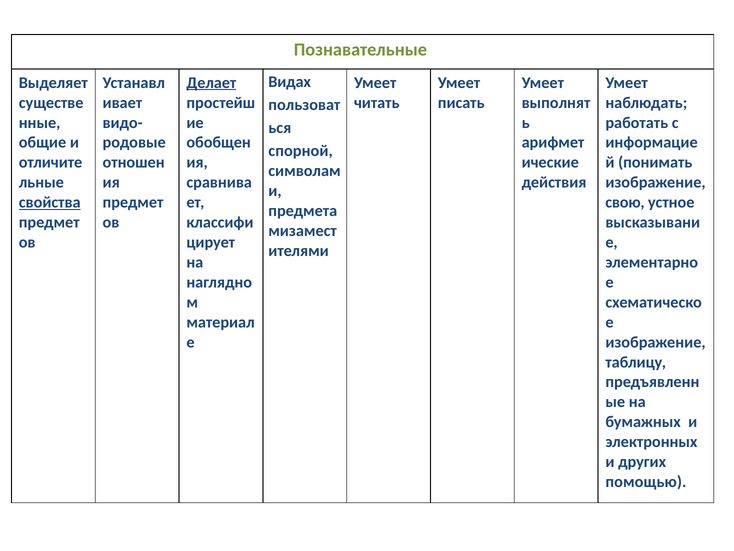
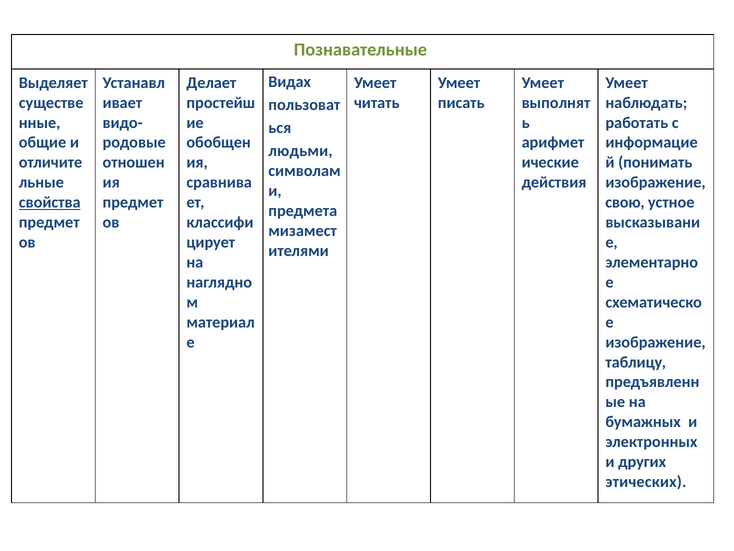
Делает underline: present -> none
спорной: спорной -> людьми
помощью: помощью -> этических
